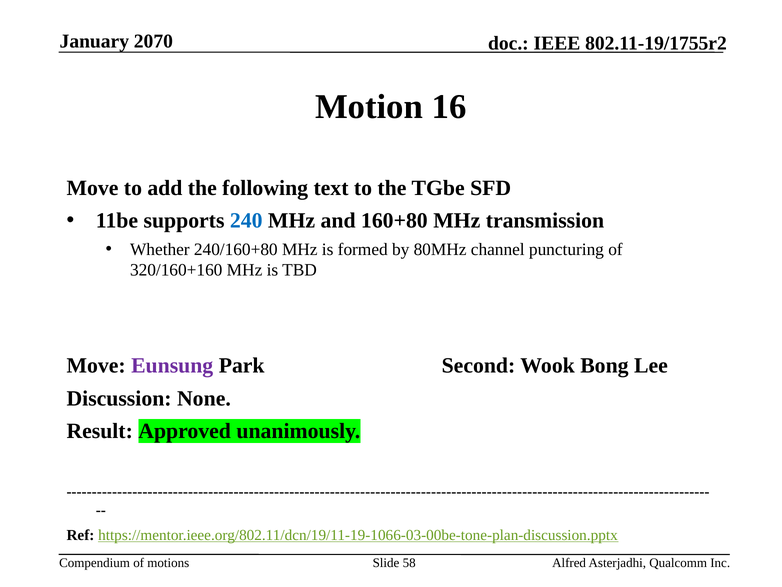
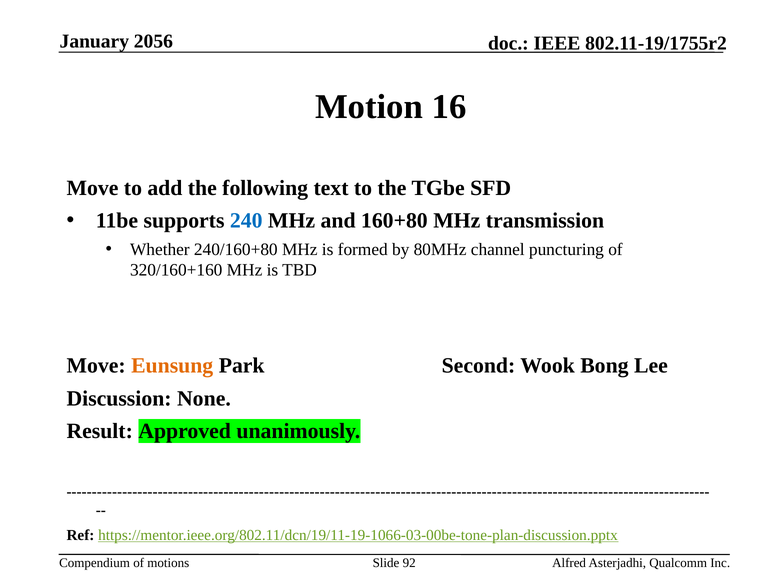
2070: 2070 -> 2056
Eunsung colour: purple -> orange
58: 58 -> 92
